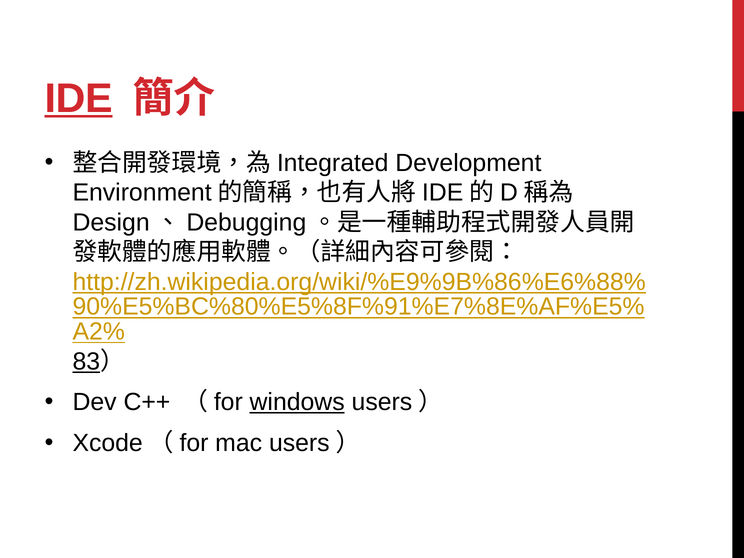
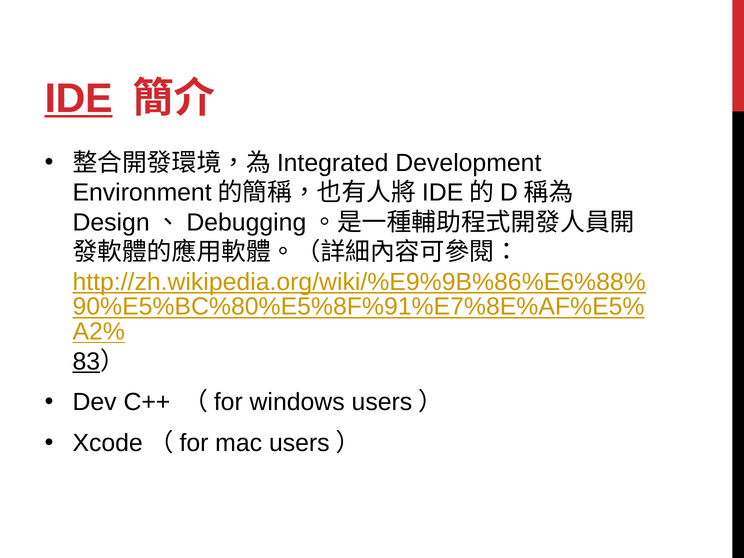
windows underline: present -> none
